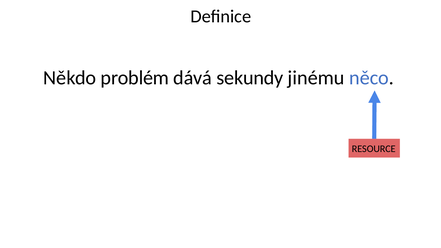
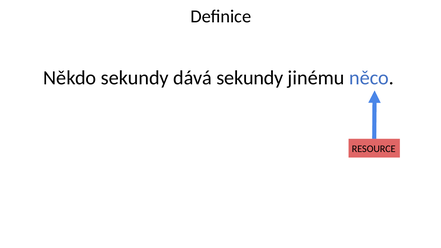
Někdo problém: problém -> sekundy
